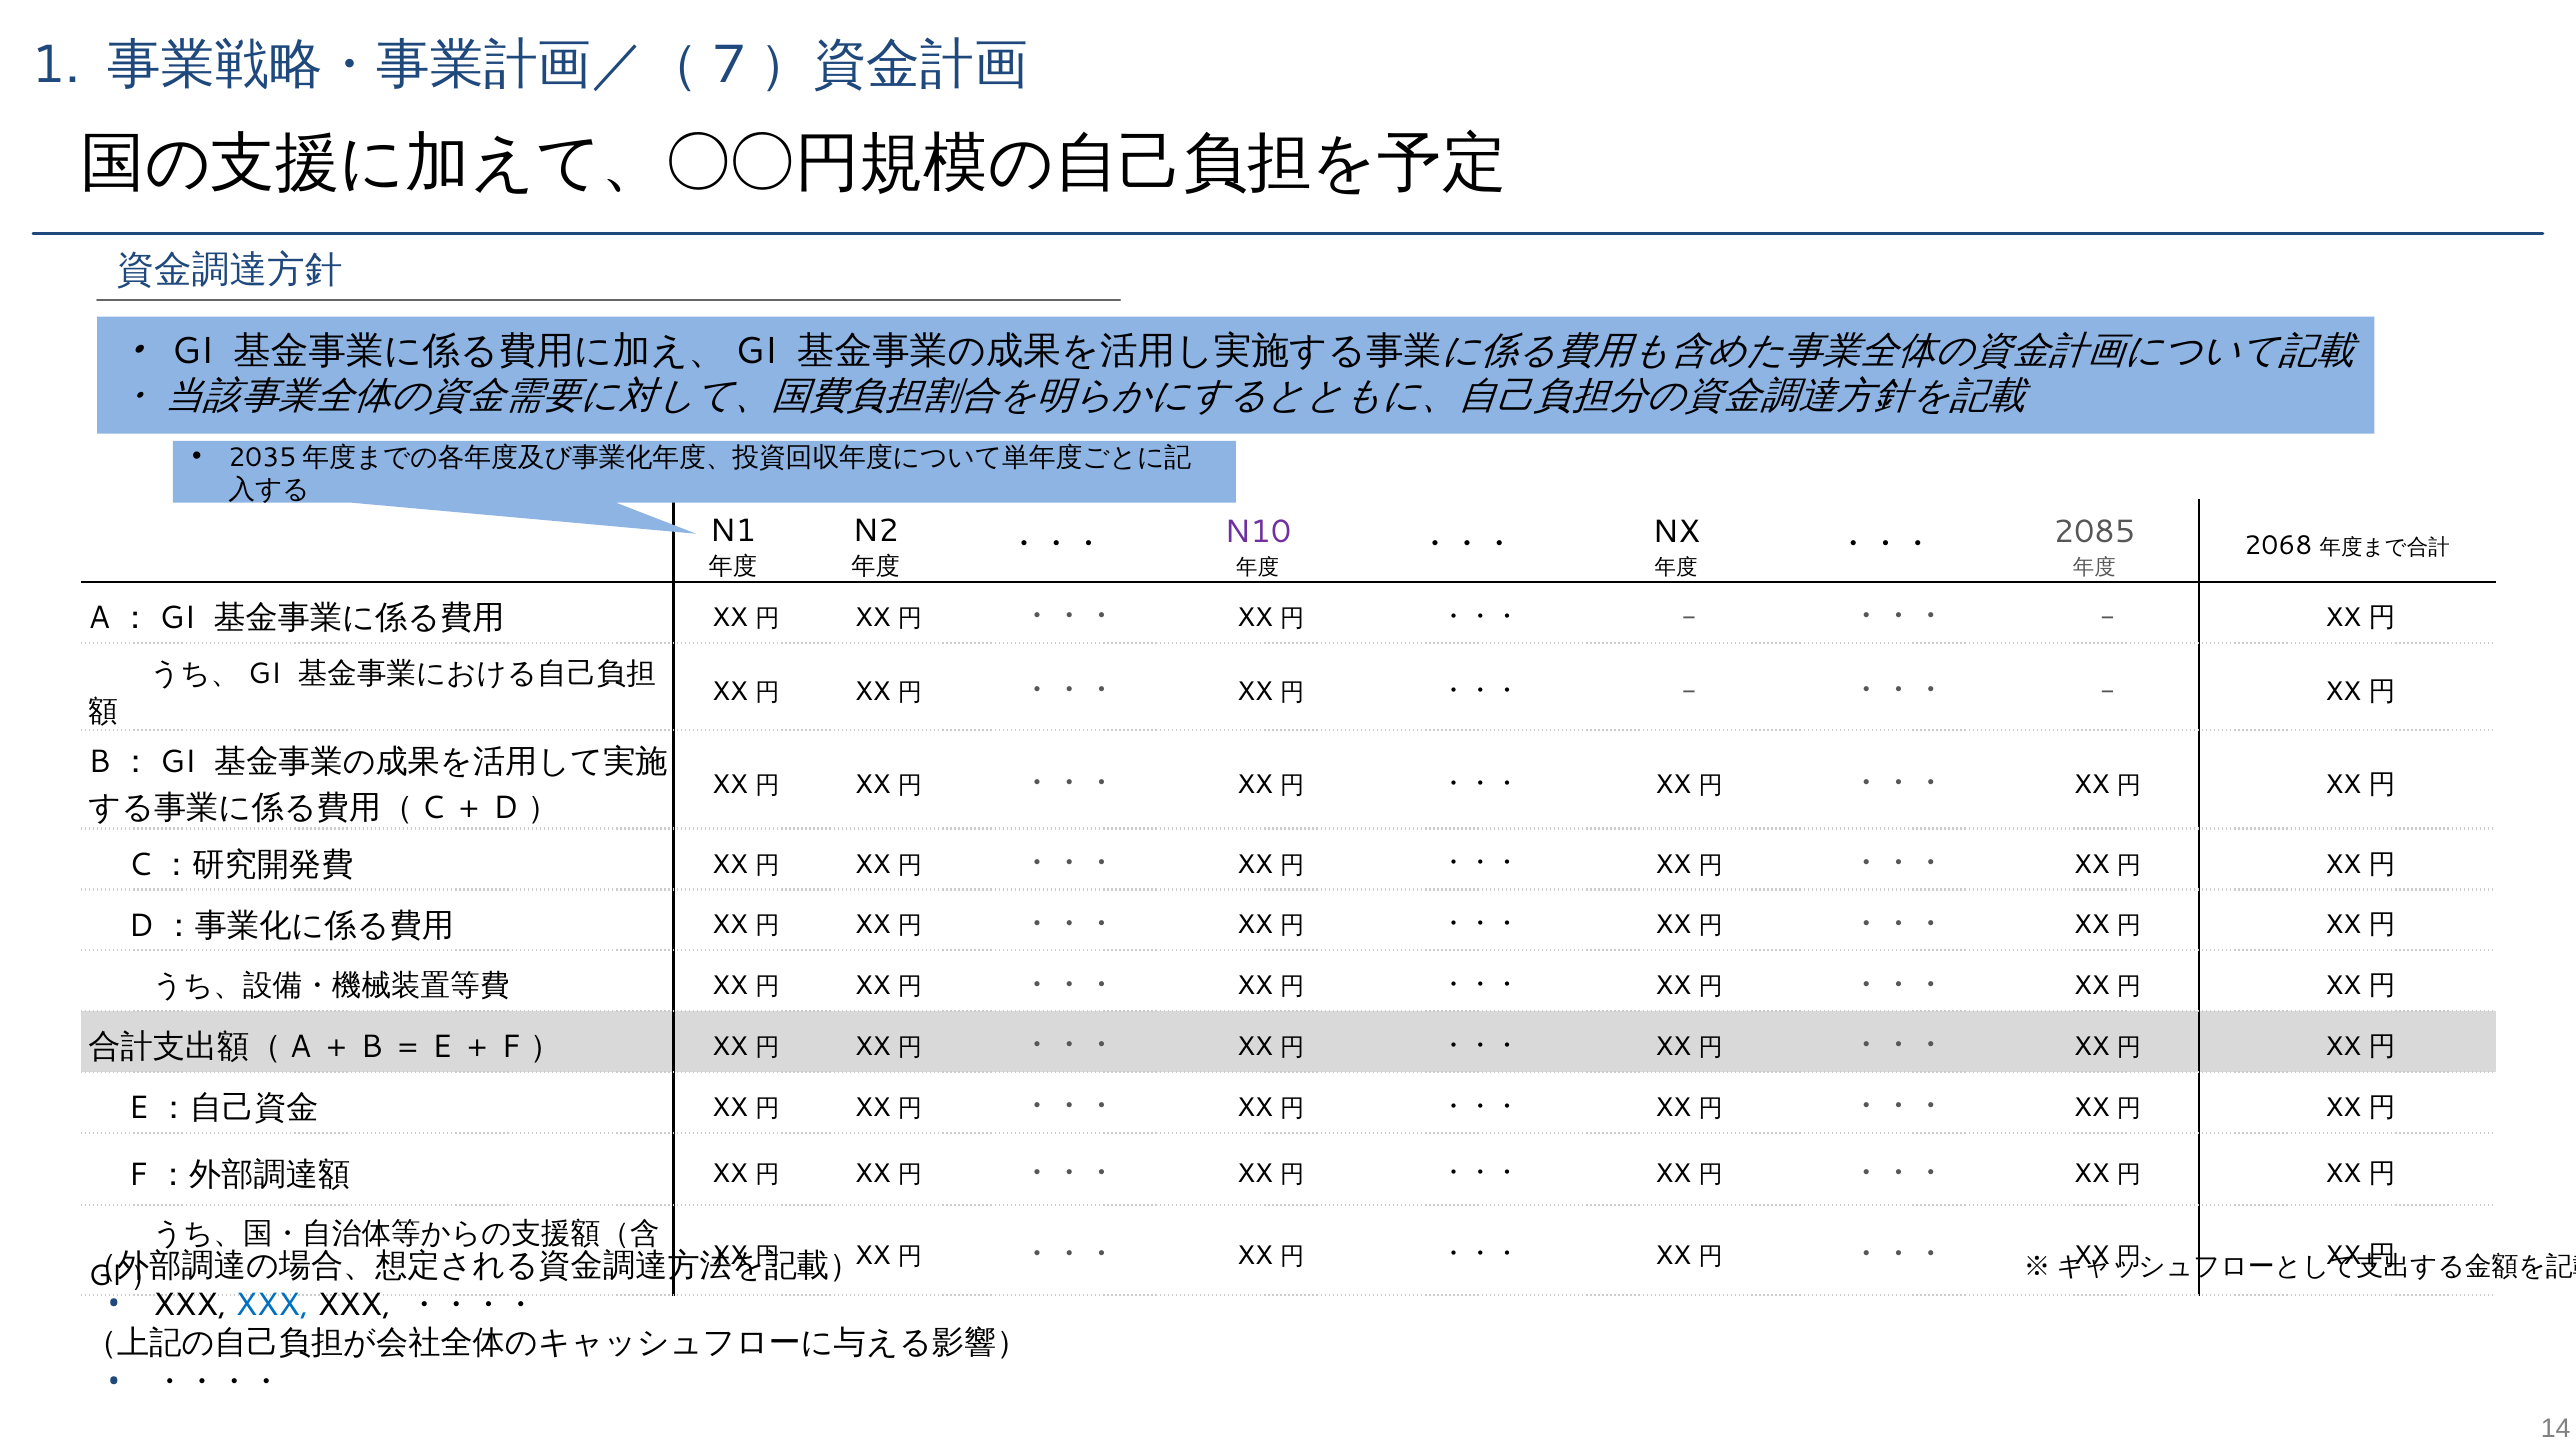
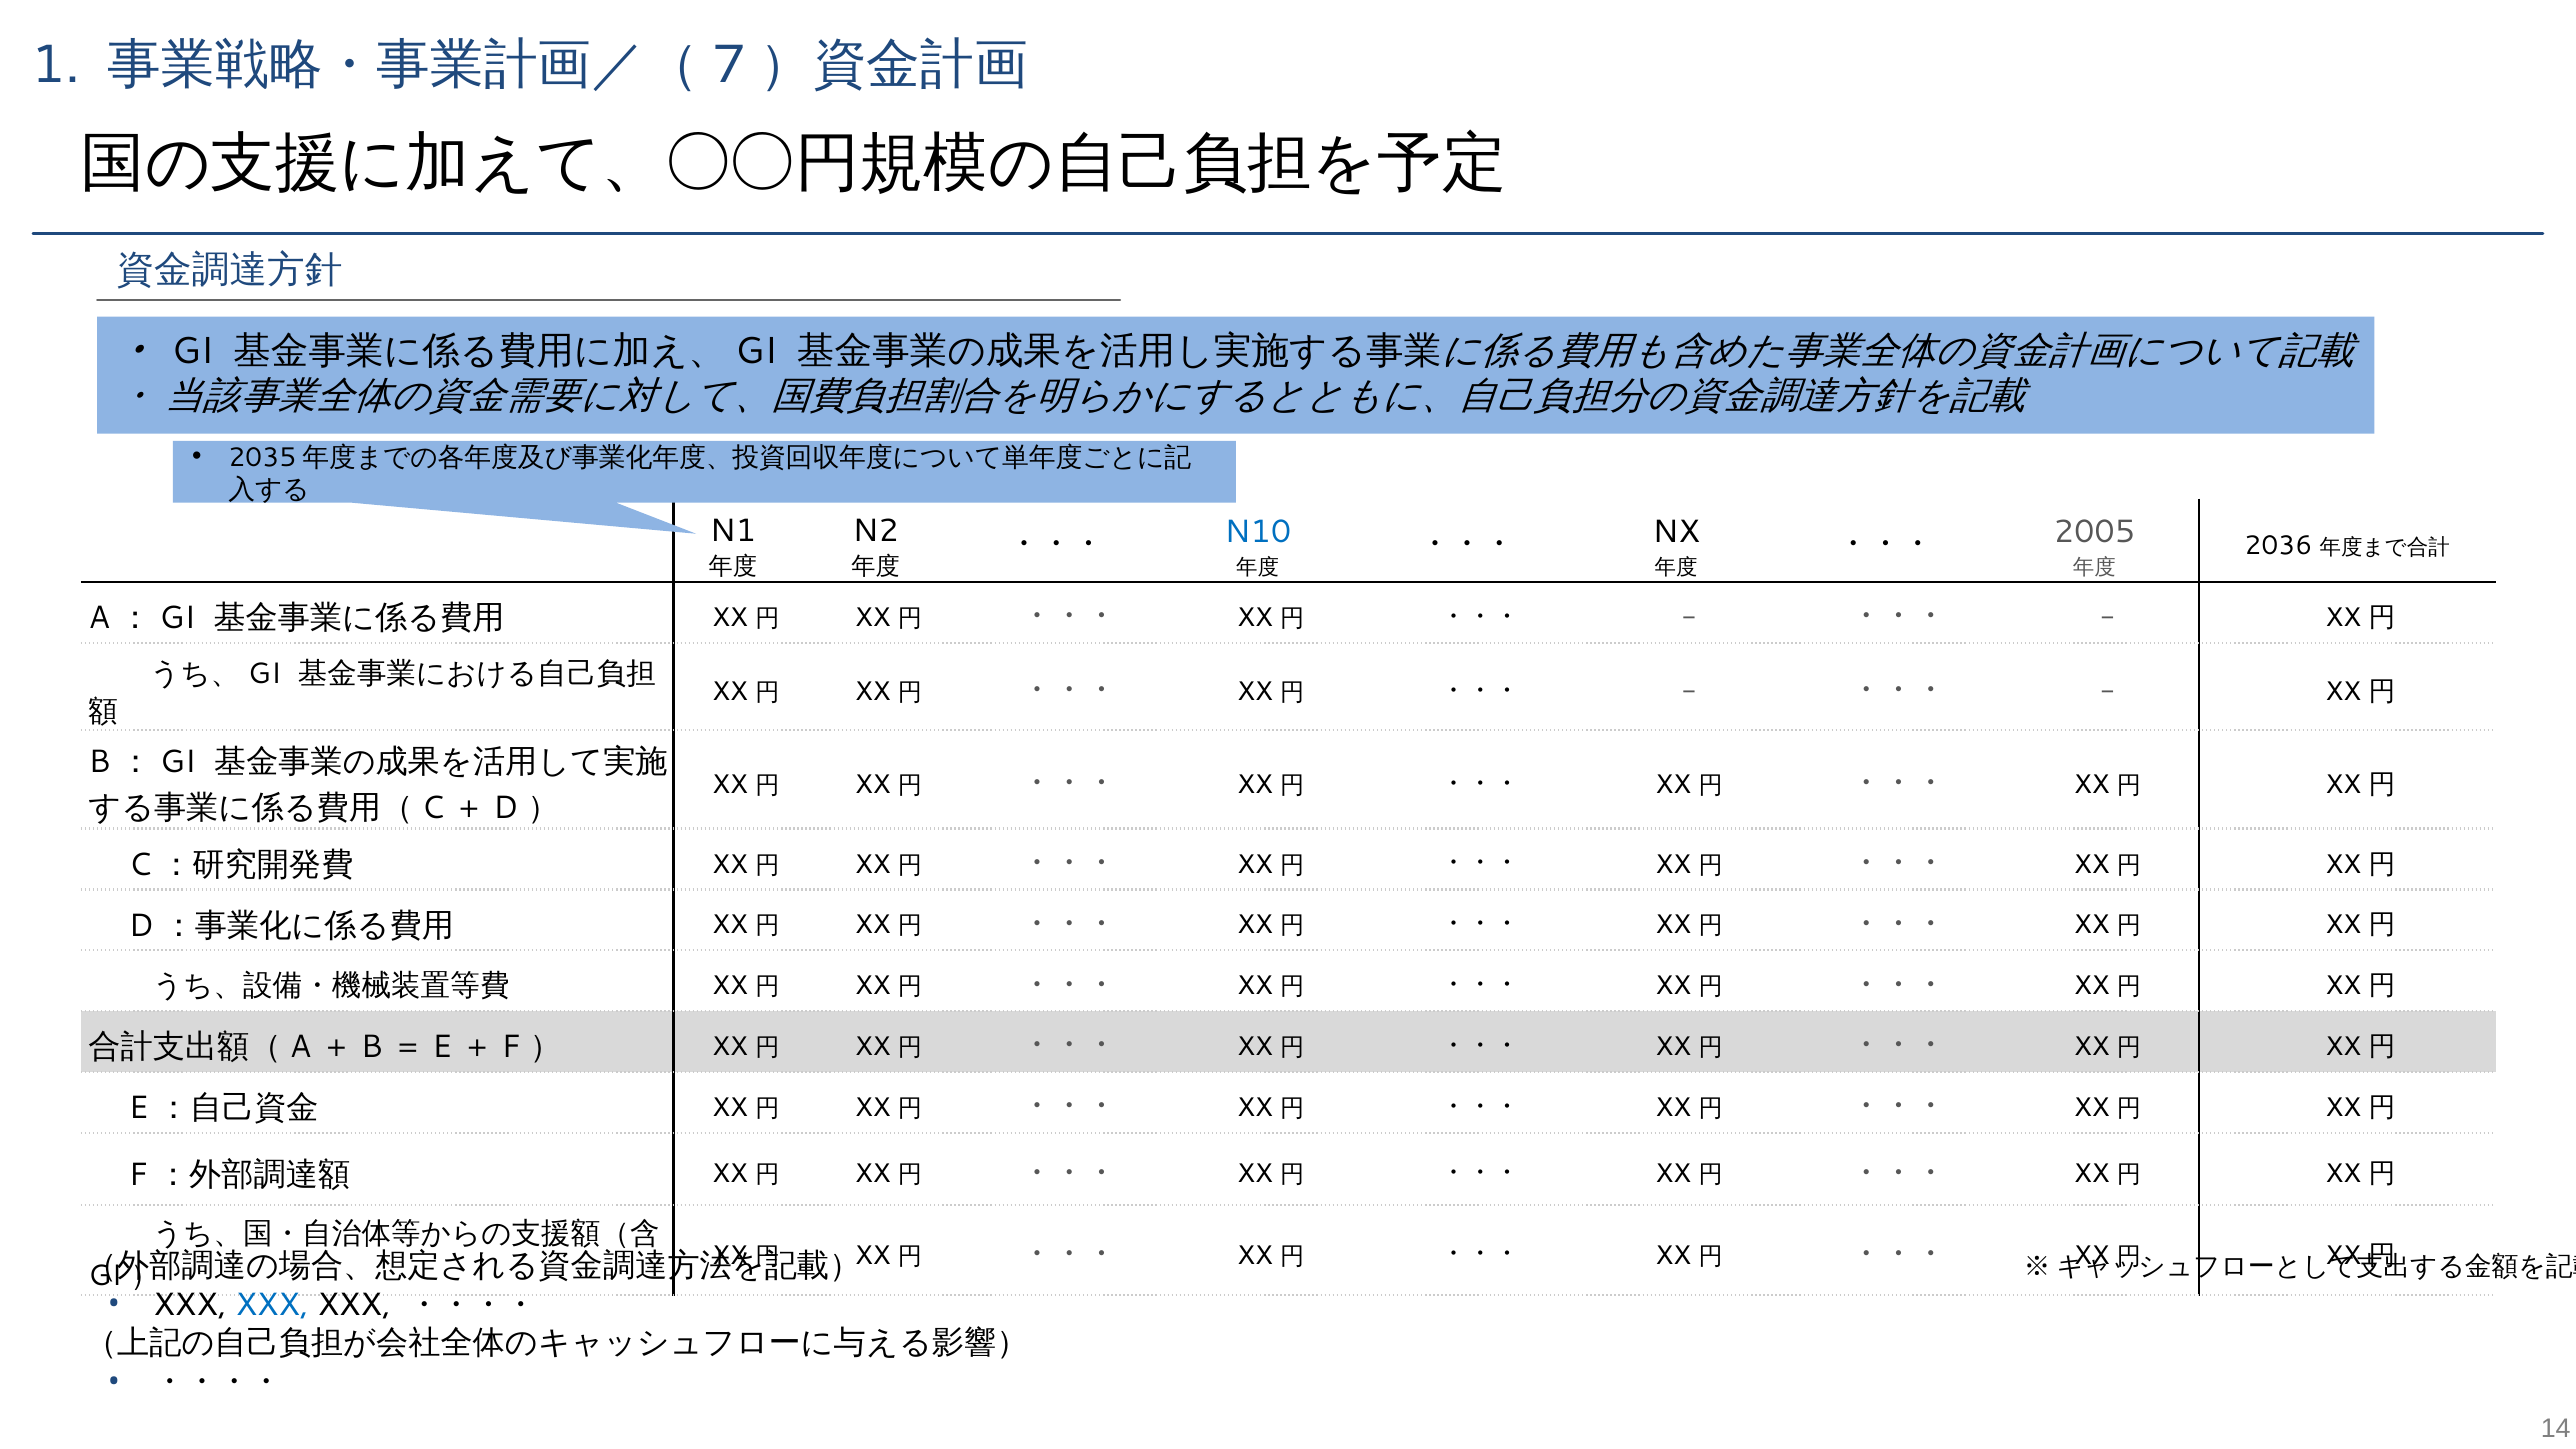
N10 colour: purple -> blue
2085: 2085 -> 2005
2068: 2068 -> 2036
